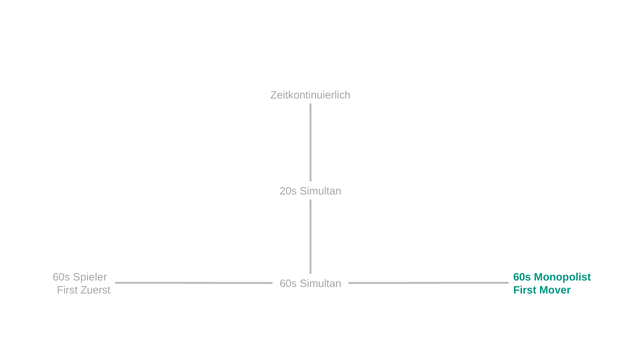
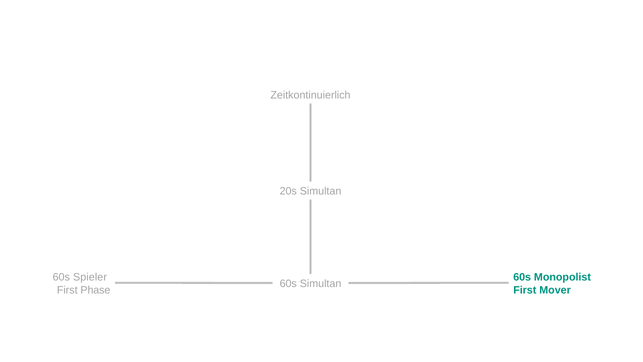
Zuerst: Zuerst -> Phase
